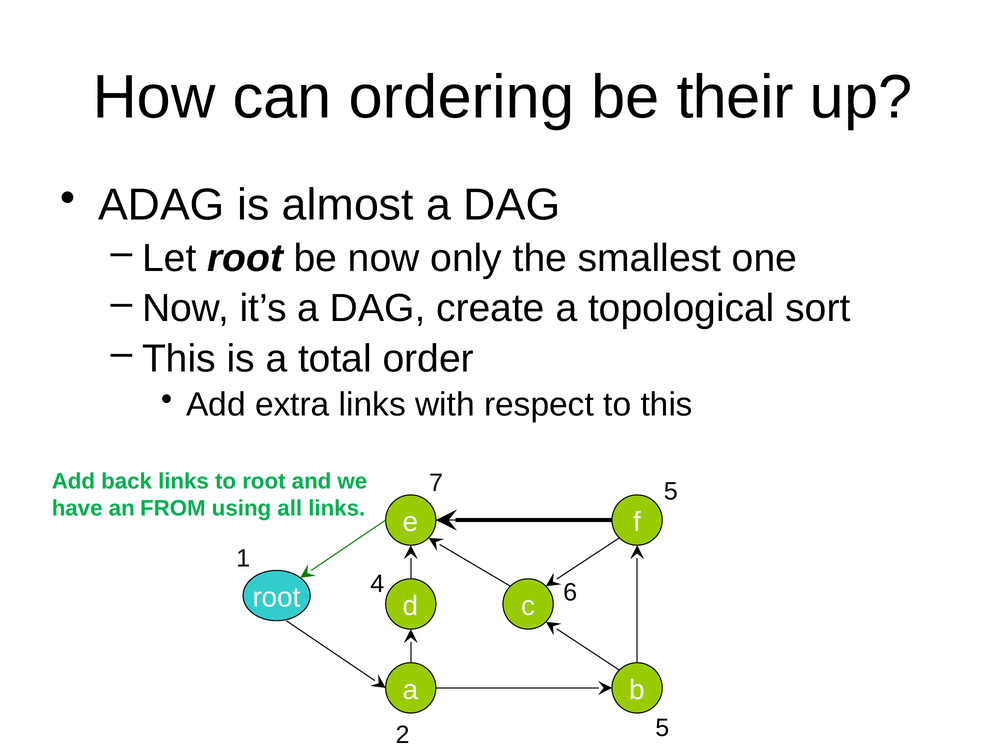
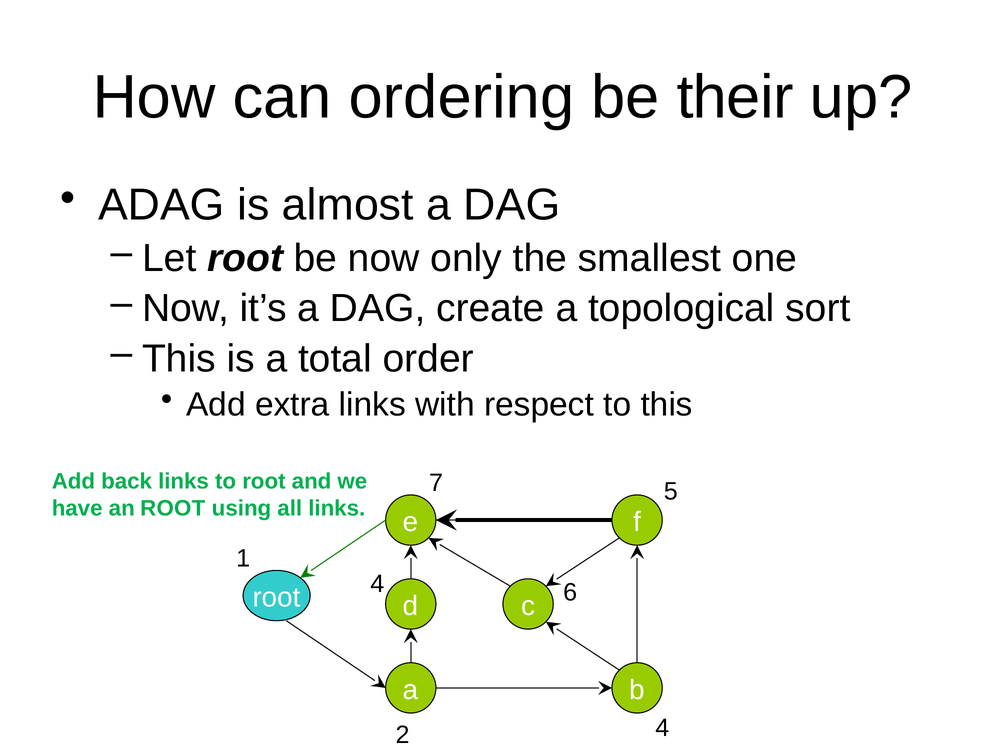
an FROM: FROM -> ROOT
2 5: 5 -> 4
